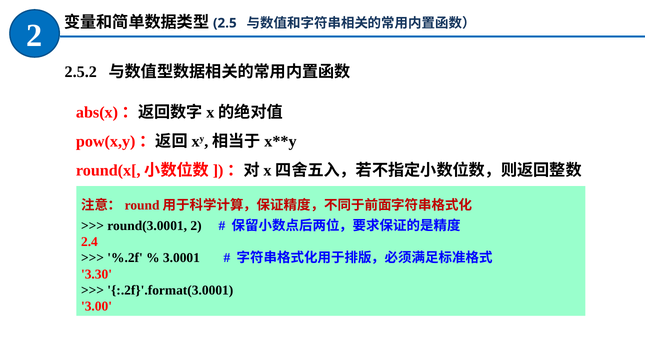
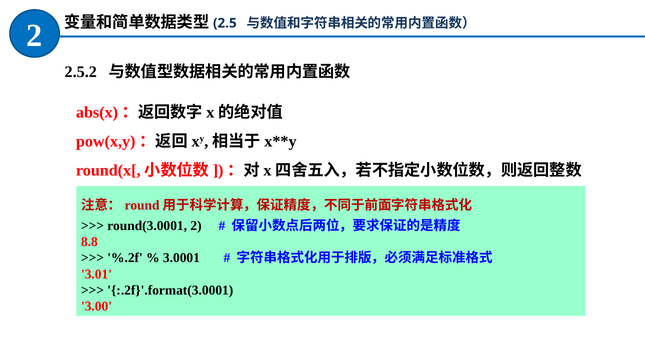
2.4: 2.4 -> 8.8
3.30: 3.30 -> 3.01
